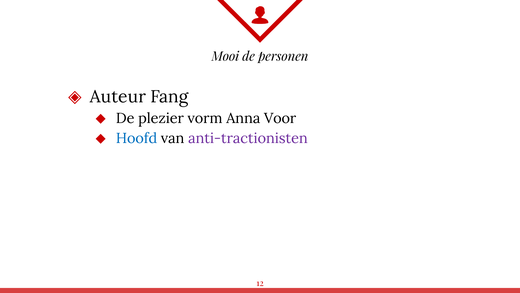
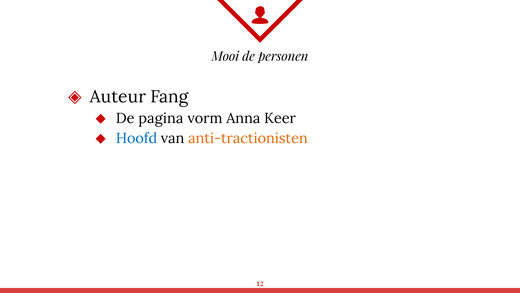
plezier: plezier -> pagina
Voor: Voor -> Keer
anti-tractionisten colour: purple -> orange
